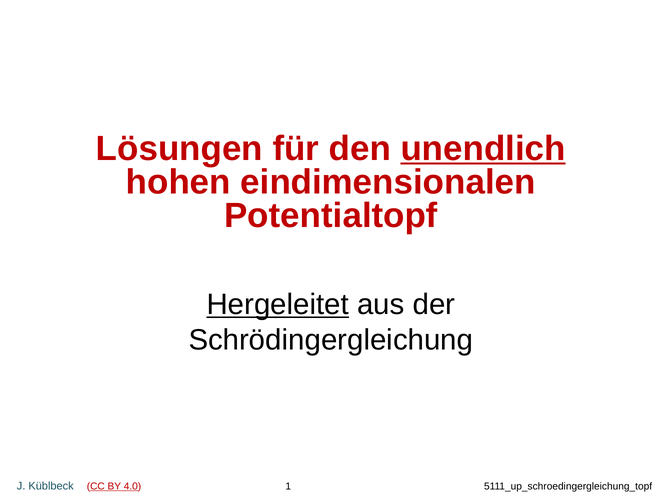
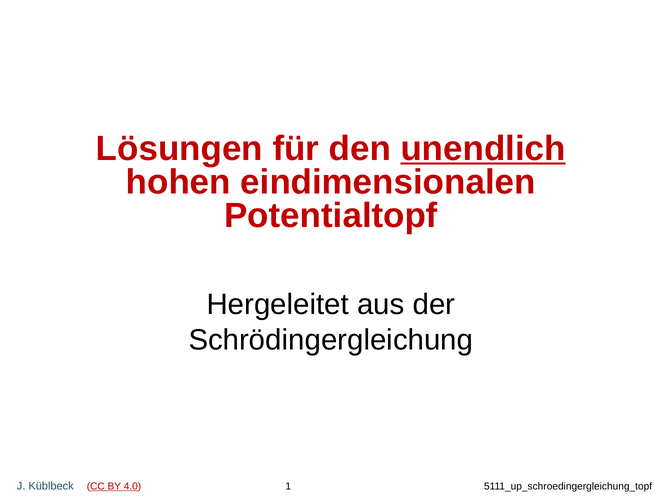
Hergeleitet underline: present -> none
